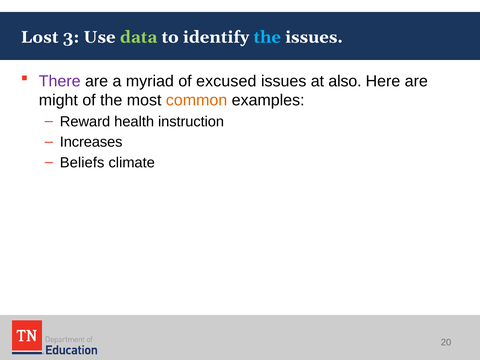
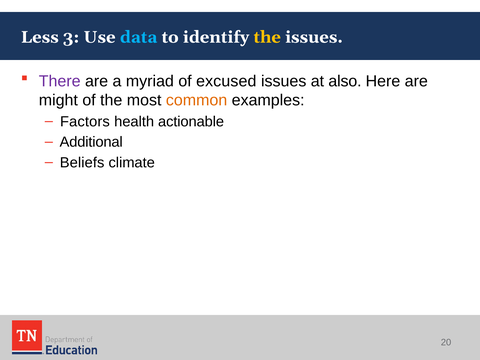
Lost: Lost -> Less
data colour: light green -> light blue
the at (267, 37) colour: light blue -> yellow
Reward: Reward -> Factors
instruction: instruction -> actionable
Increases: Increases -> Additional
